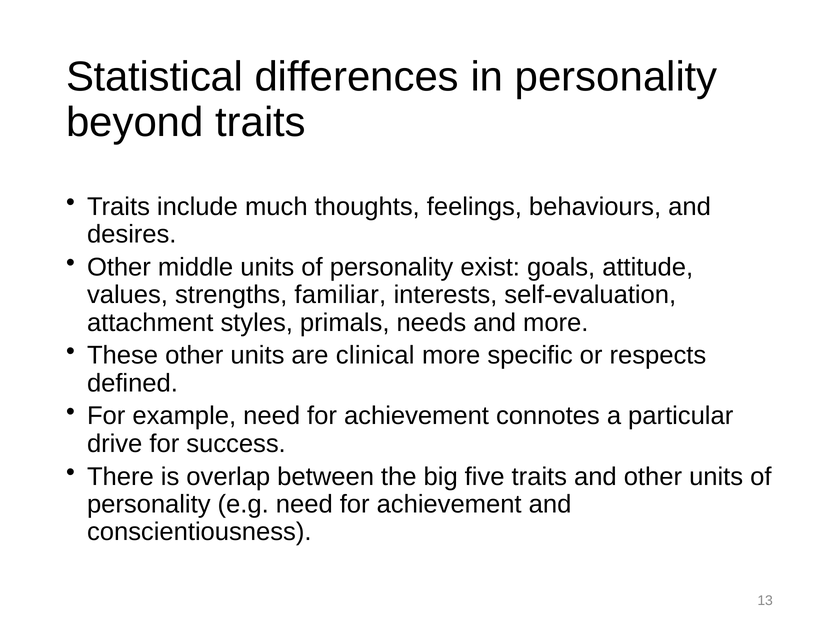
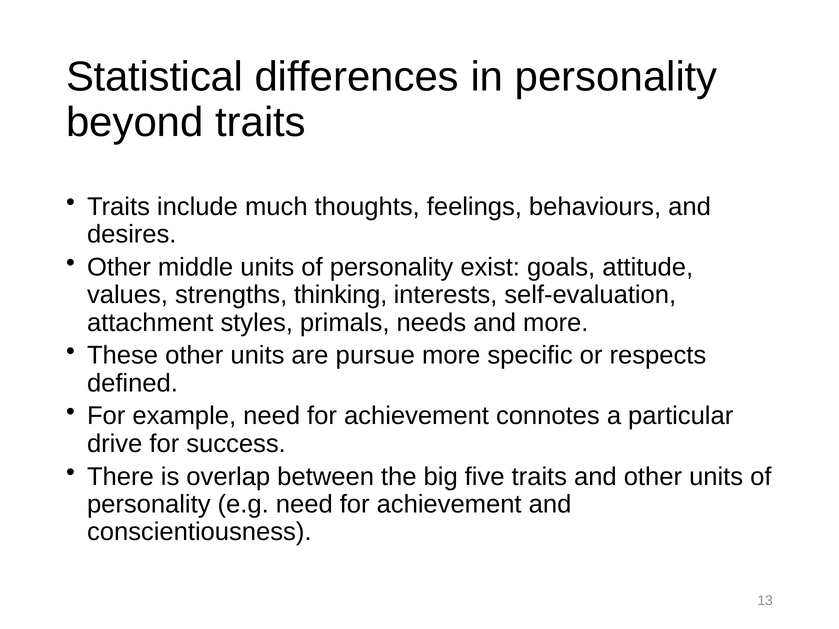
familiar: familiar -> thinking
clinical: clinical -> pursue
